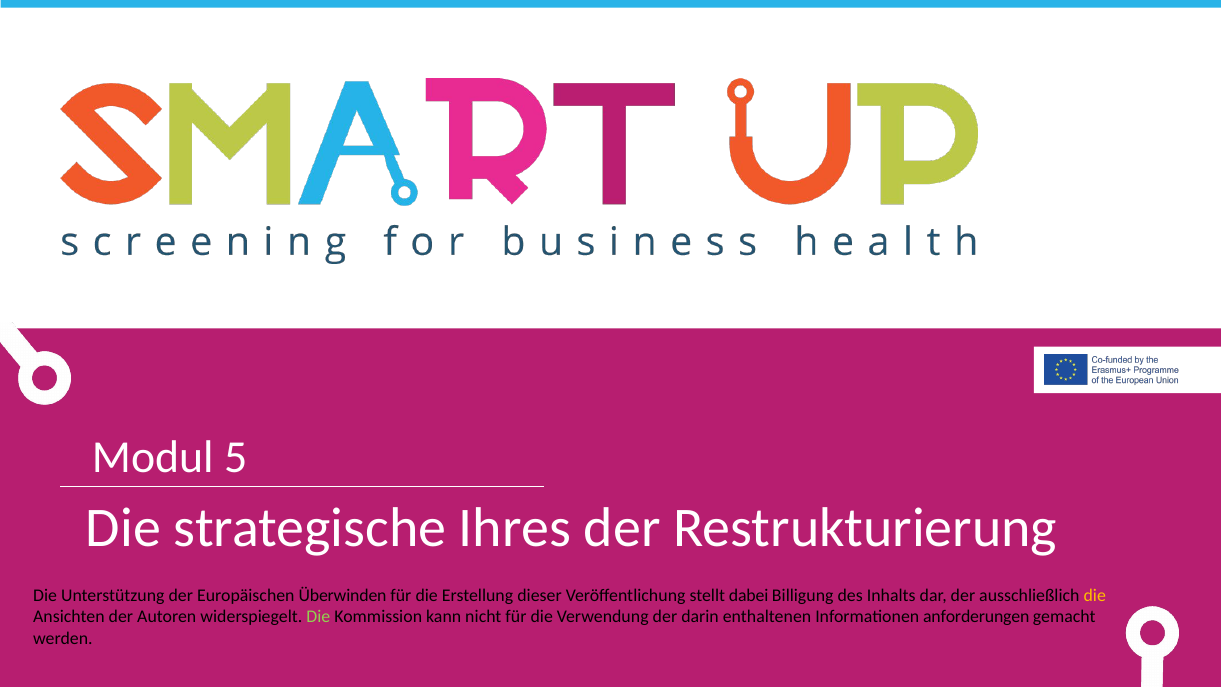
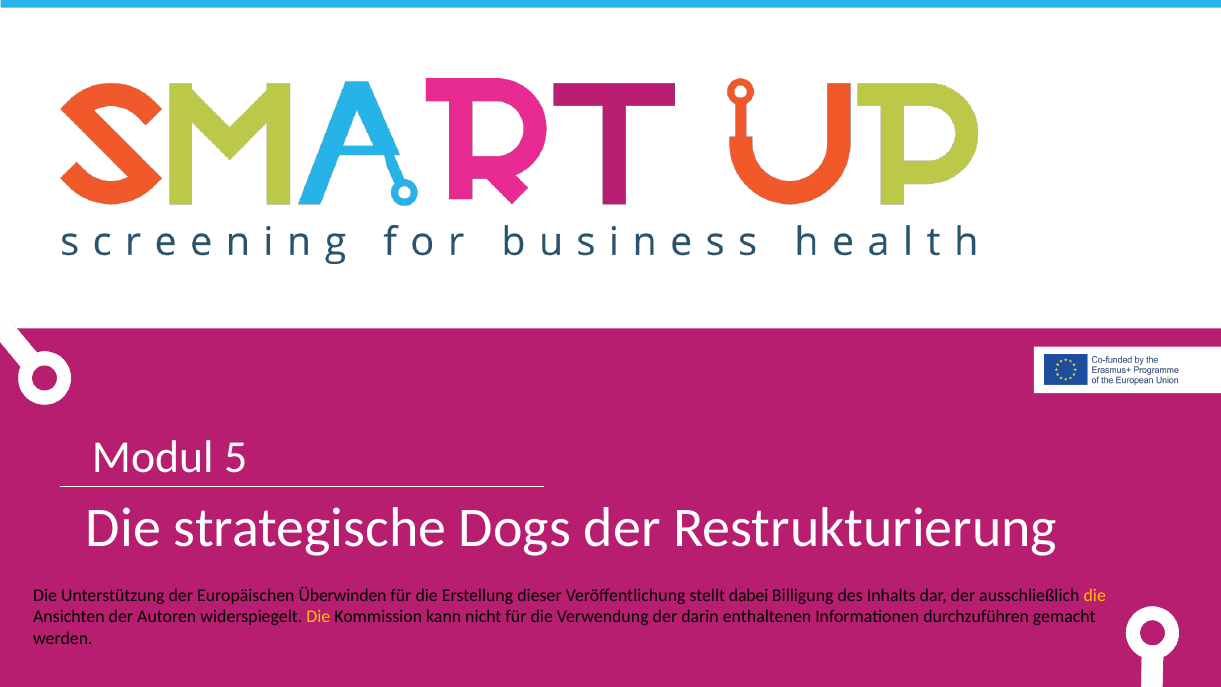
Ihres: Ihres -> Dogs
Die at (318, 617) colour: light green -> yellow
anforderungen: anforderungen -> durchzuführen
